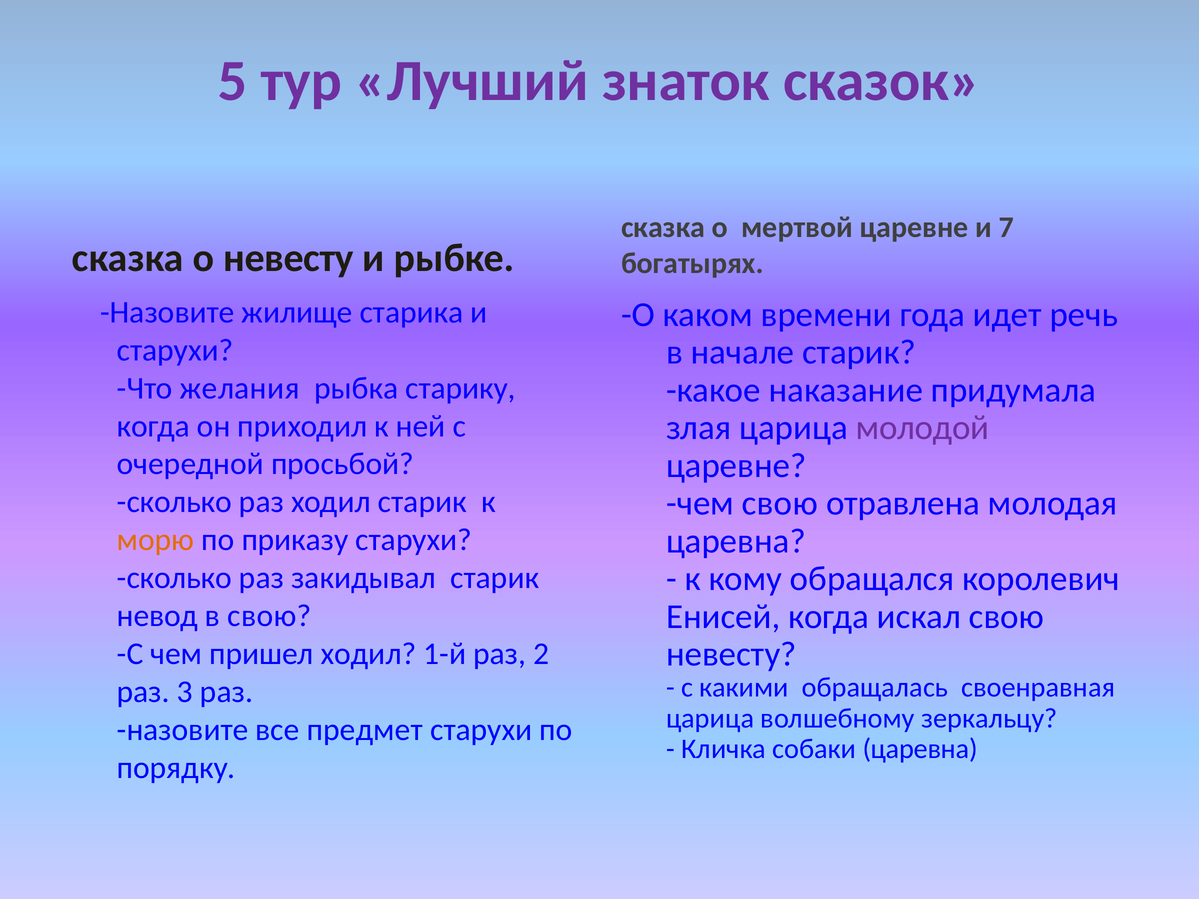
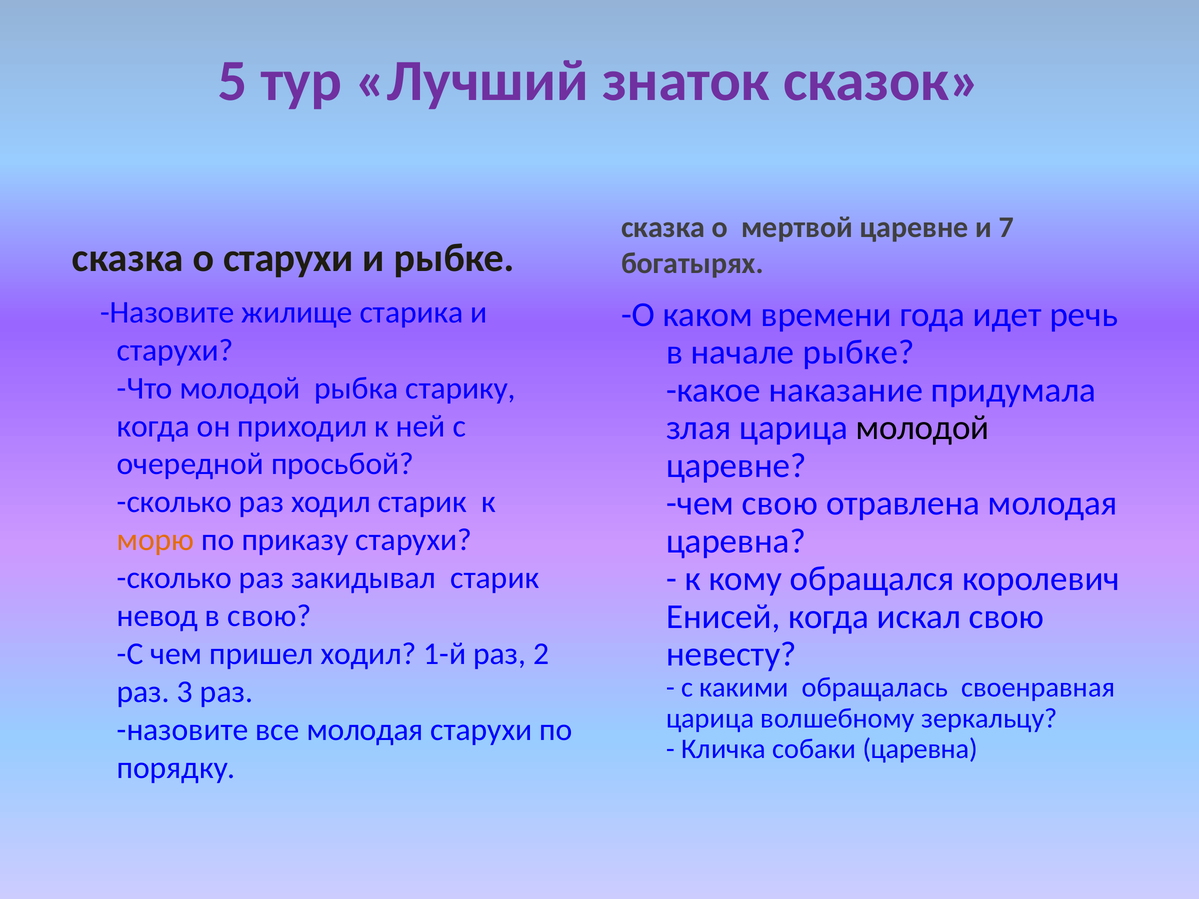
о невесту: невесту -> старухи
начале старик: старик -> рыбке
Что желания: желания -> молодой
молодой at (922, 428) colour: purple -> black
все предмет: предмет -> молодая
